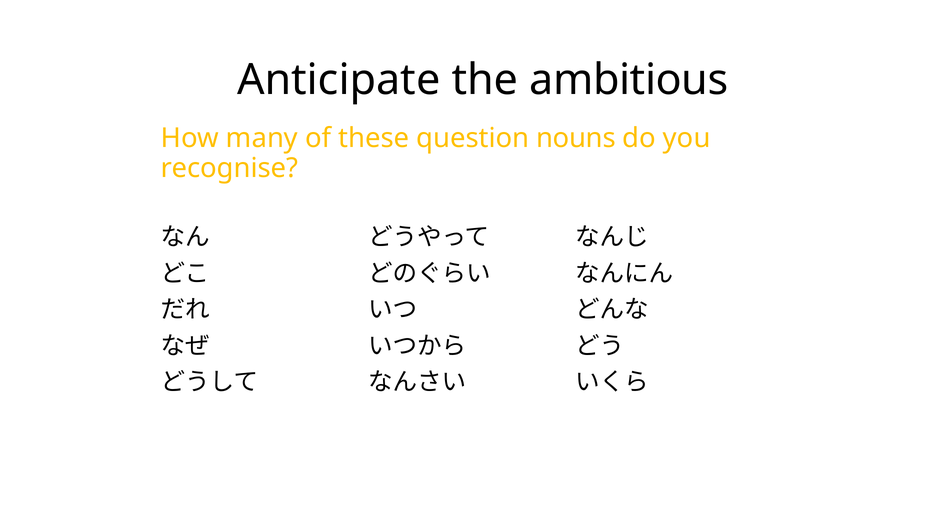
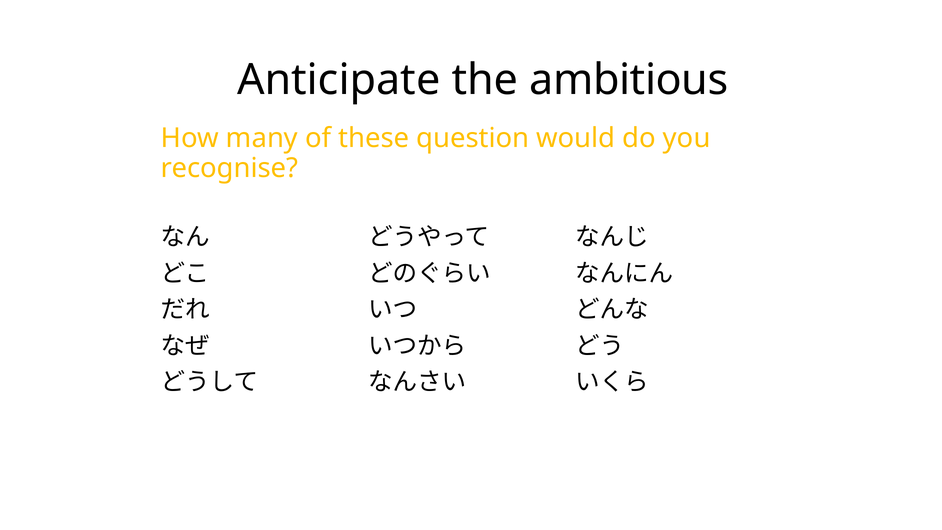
nouns: nouns -> would
